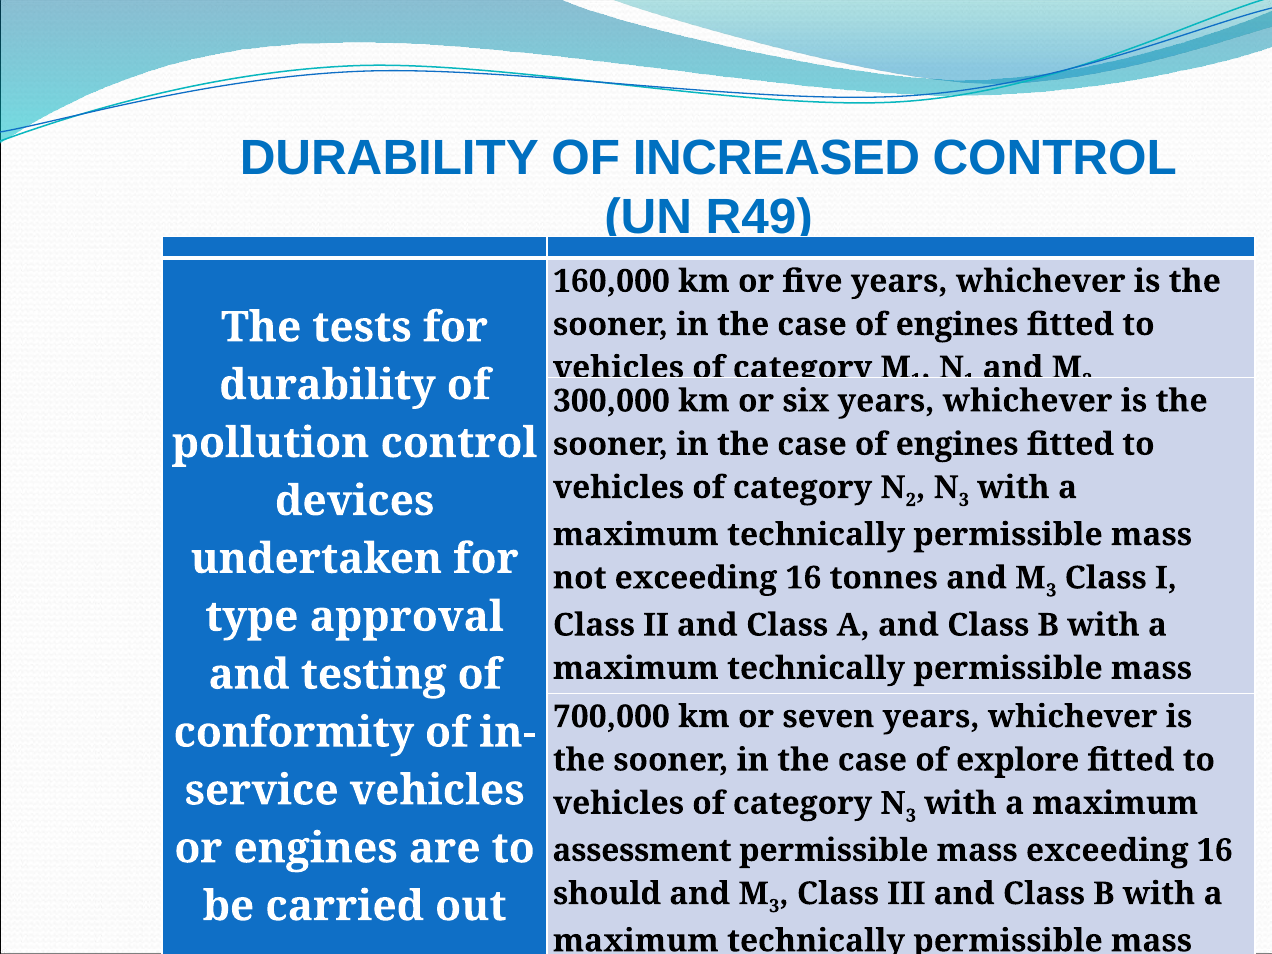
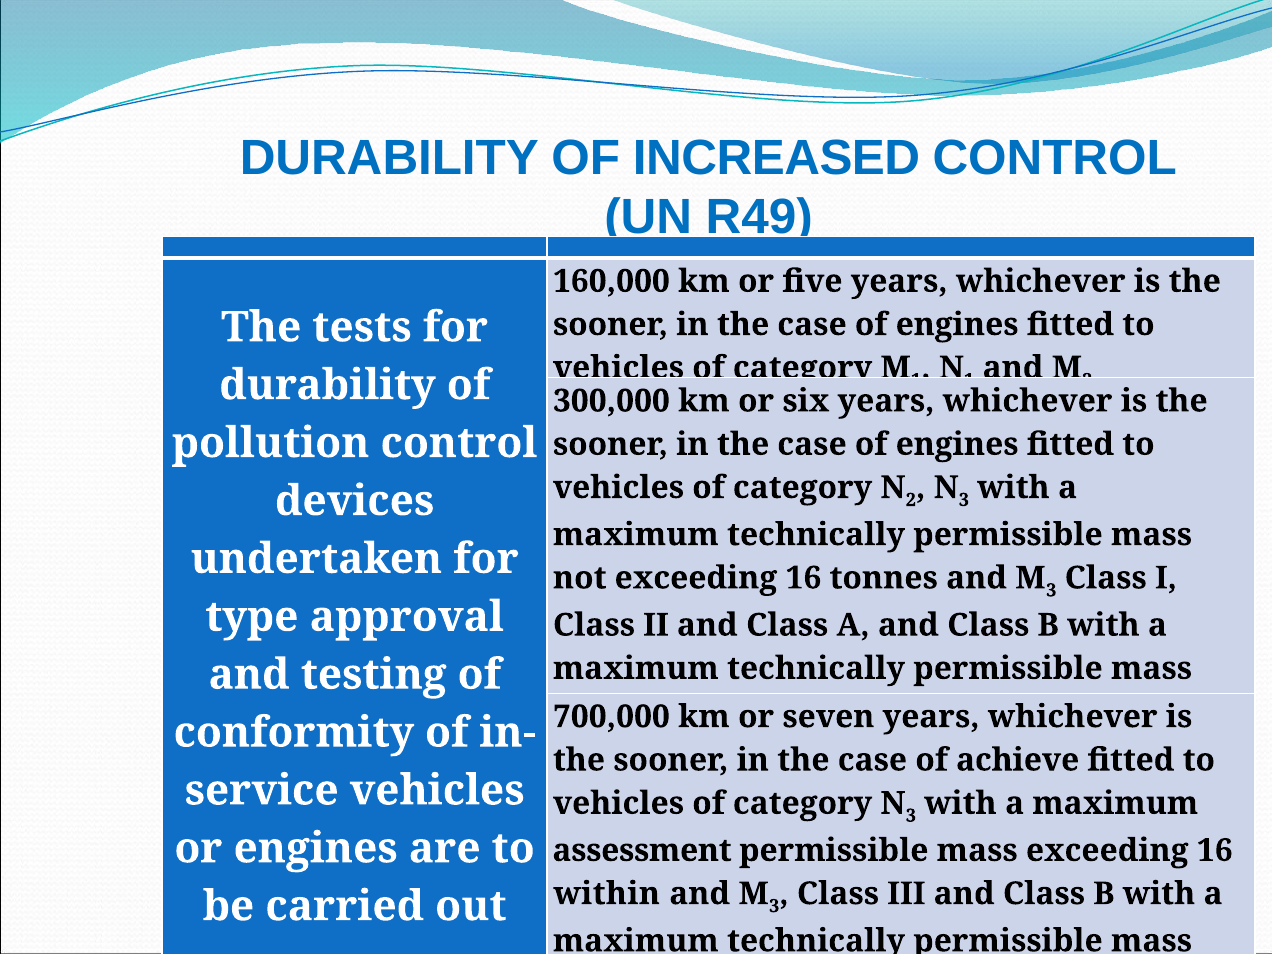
explore: explore -> achieve
should: should -> within
